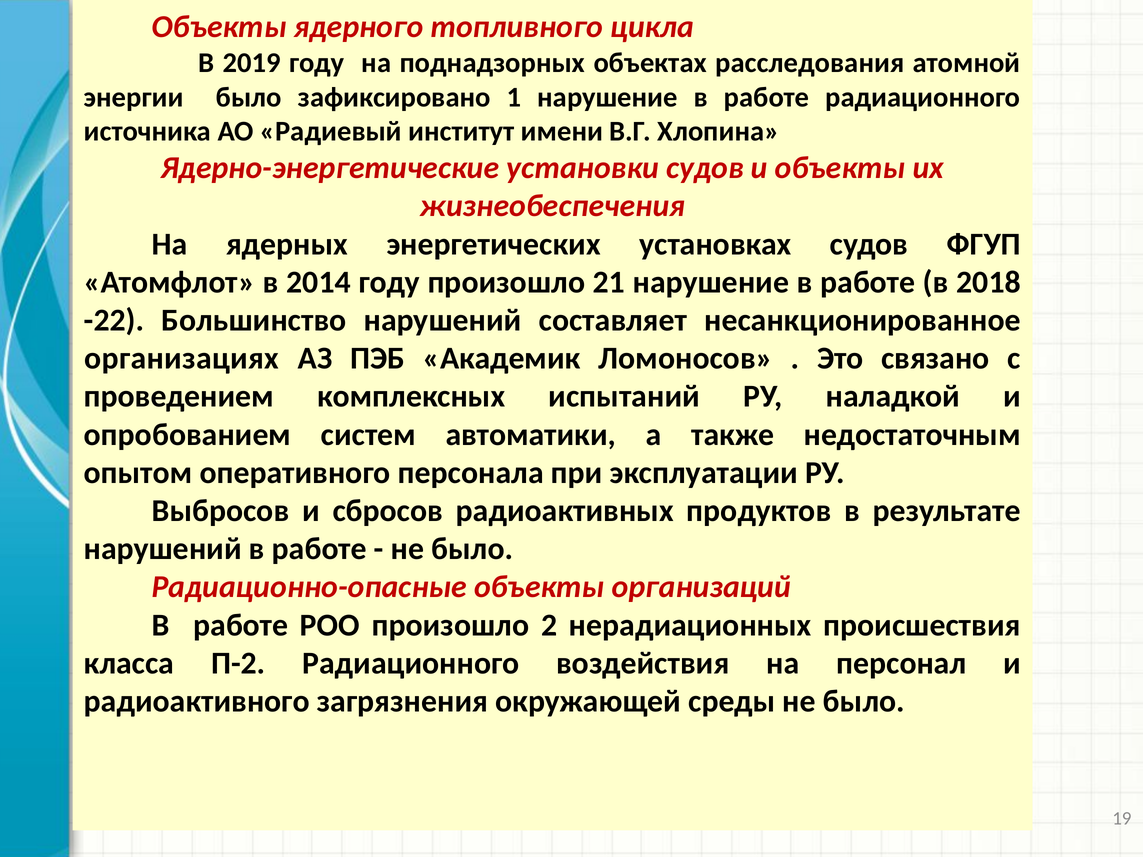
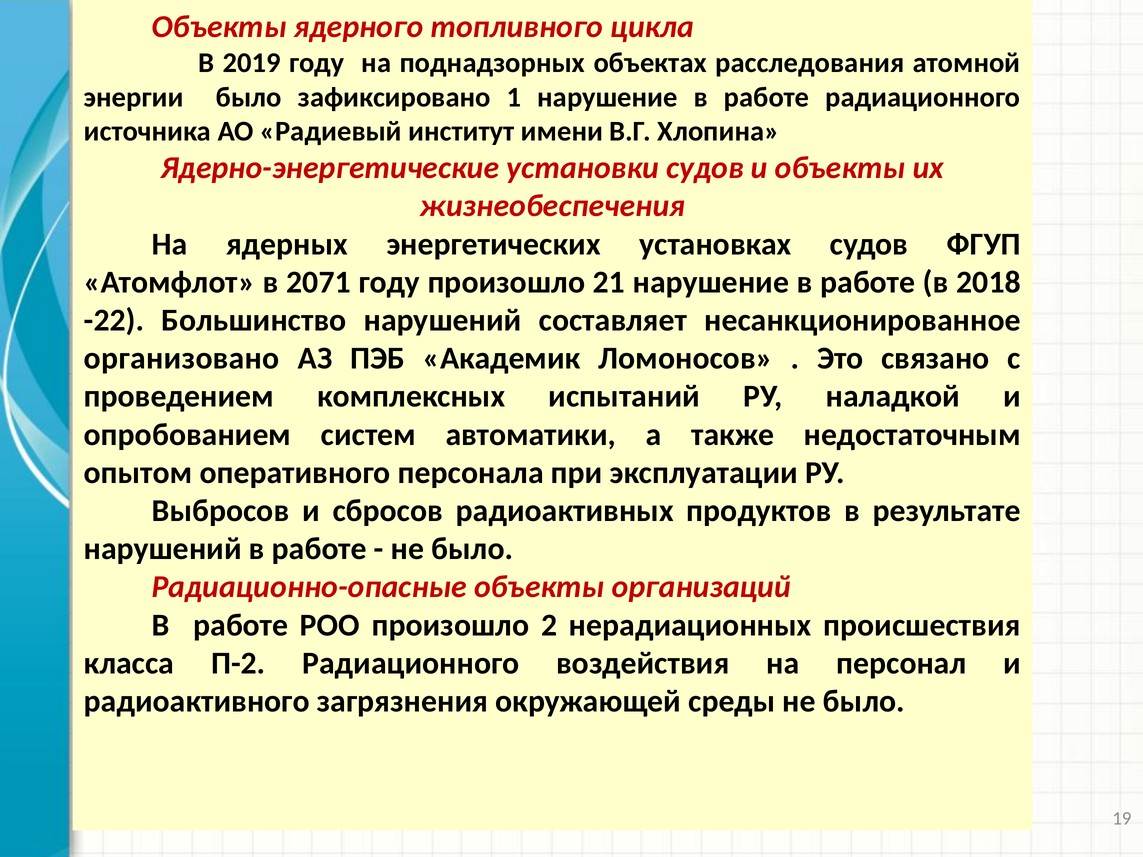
2014: 2014 -> 2071
организациях: организациях -> организовано
